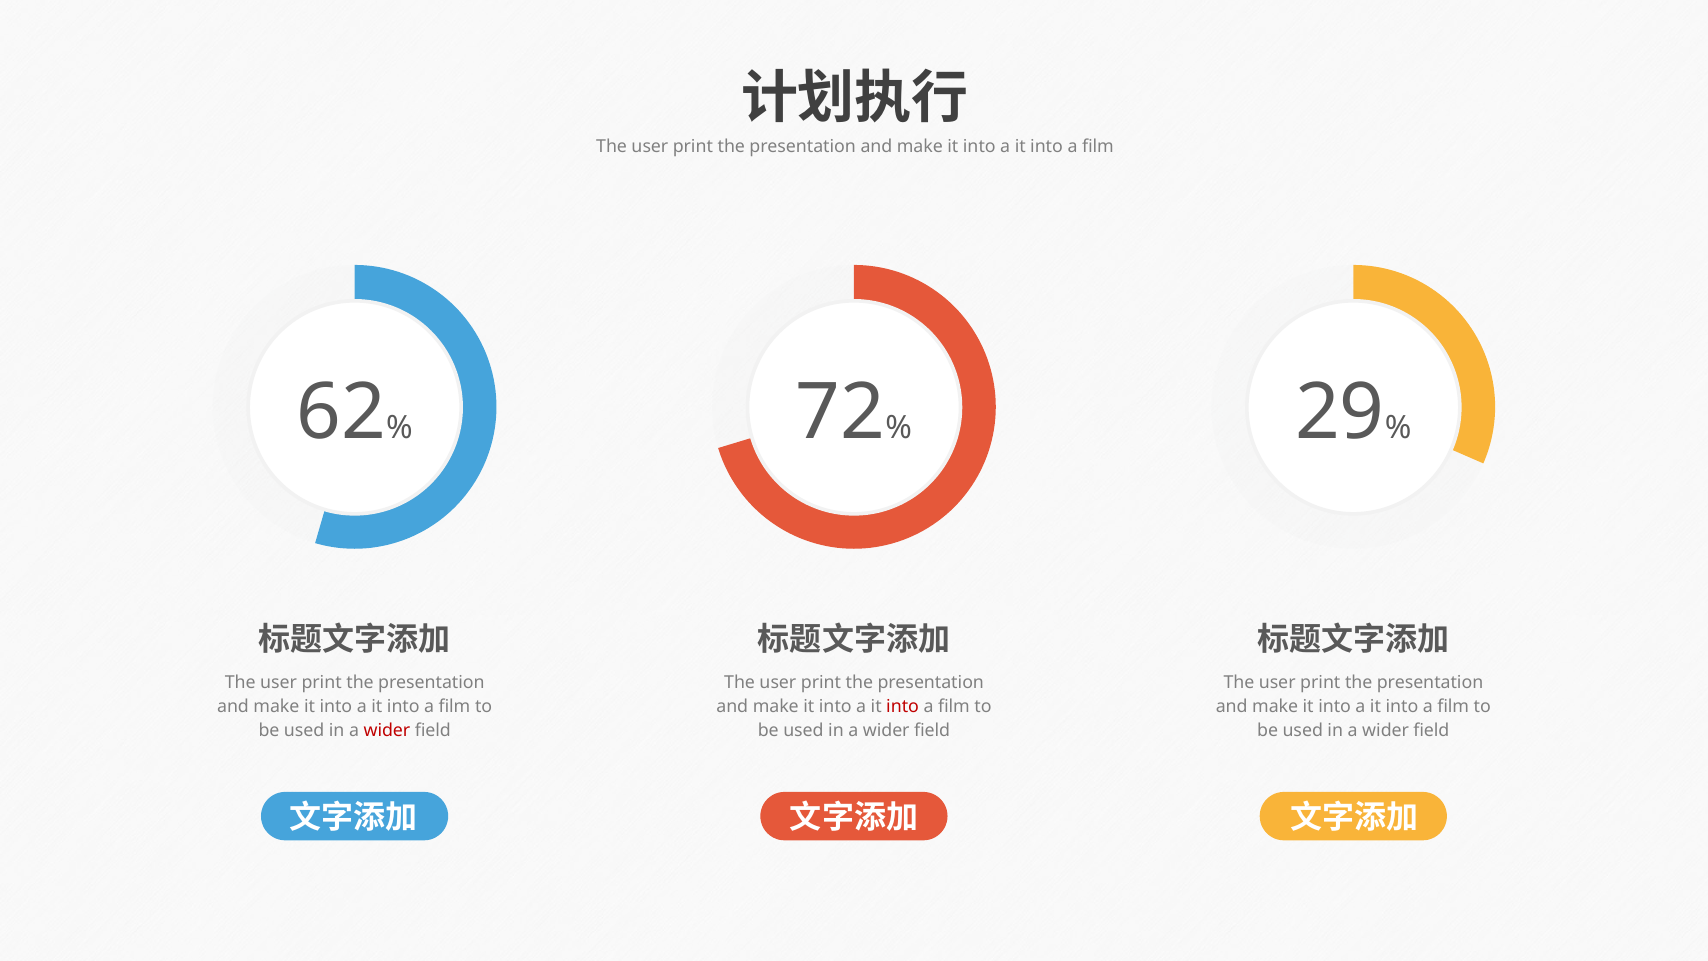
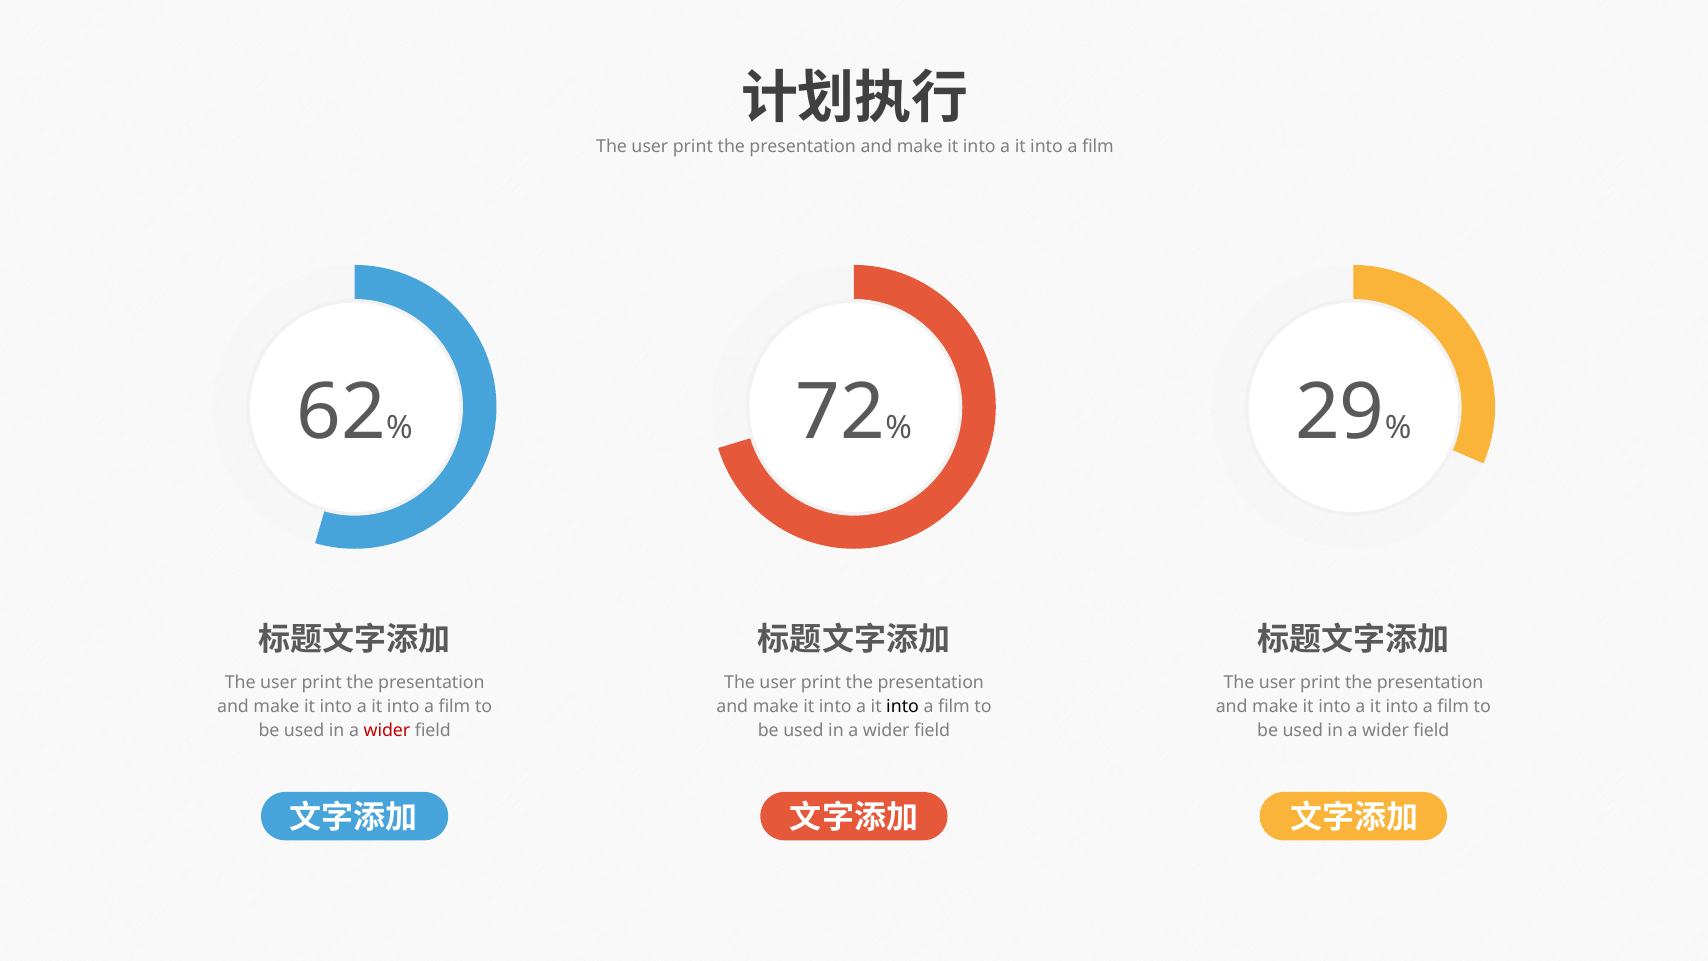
into at (903, 707) colour: red -> black
